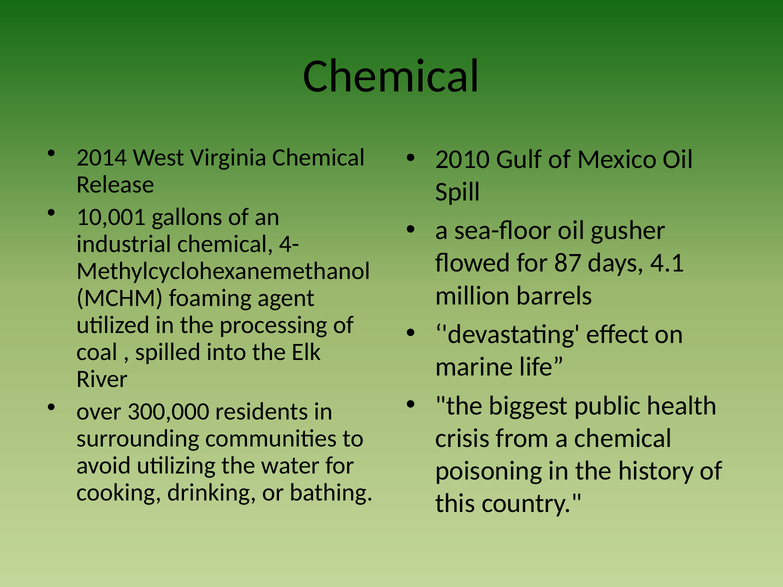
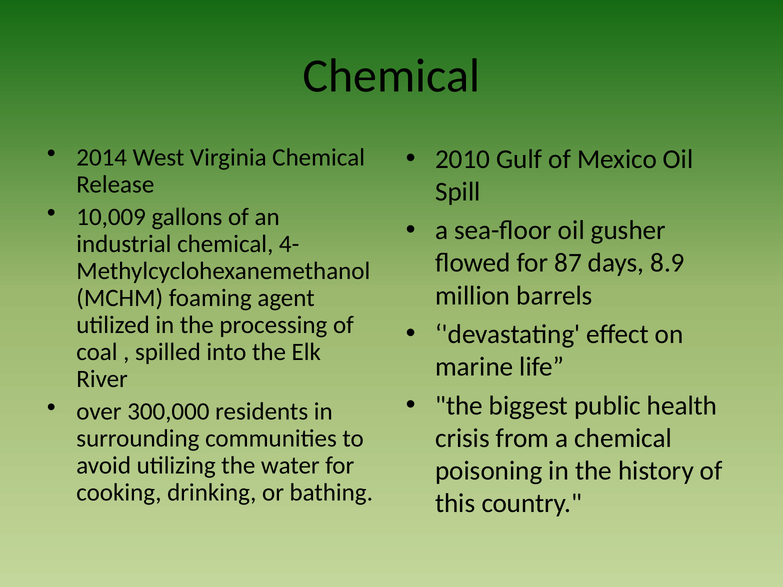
10,001: 10,001 -> 10,009
4.1: 4.1 -> 8.9
